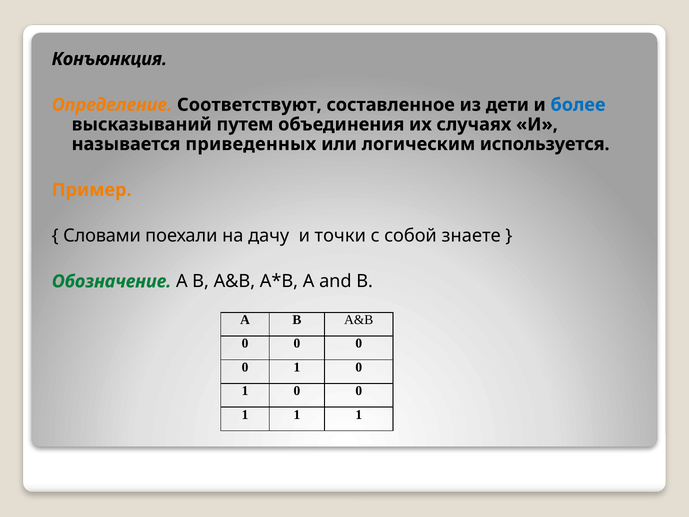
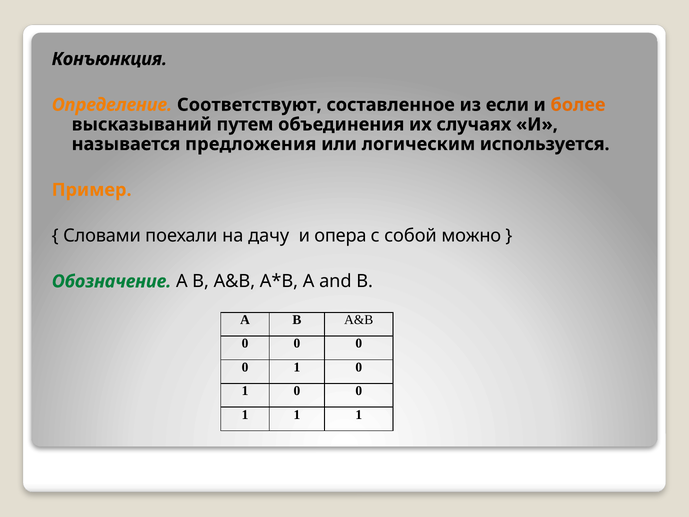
дети: дети -> если
более colour: blue -> orange
приведенных: приведенных -> предложения
точки: точки -> опера
знаете: знаете -> можно
